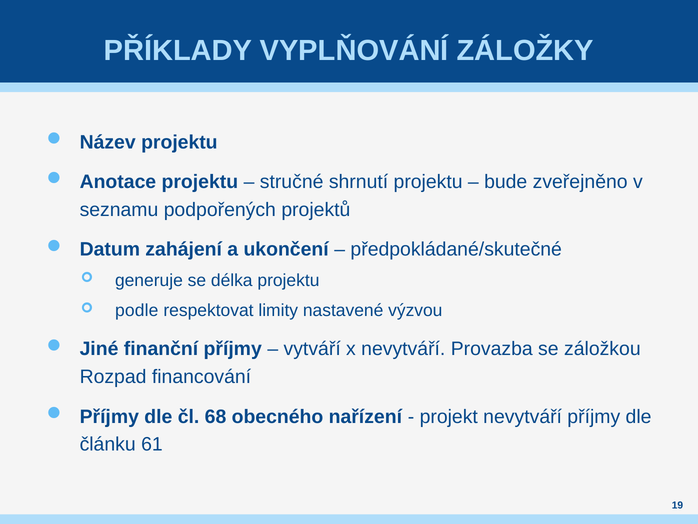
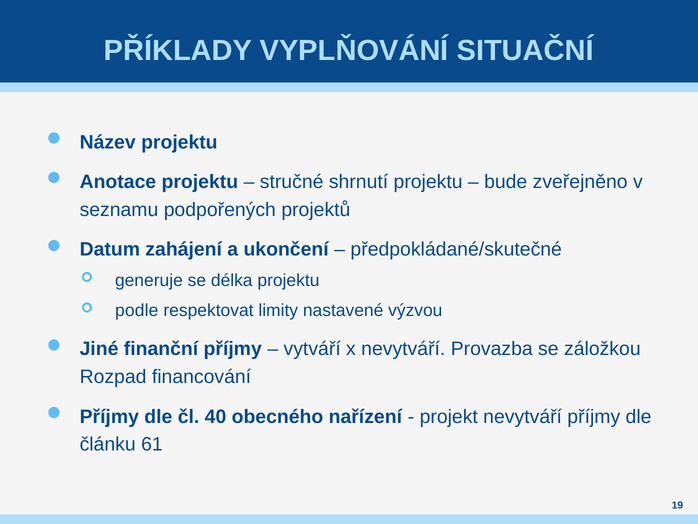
ZÁLOŽKY: ZÁLOŽKY -> SITUAČNÍ
68: 68 -> 40
